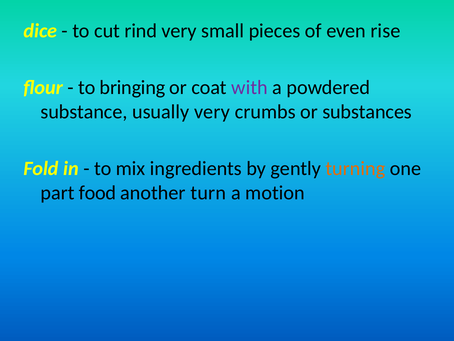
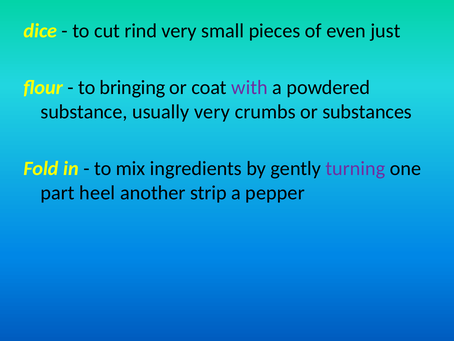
rise: rise -> just
turning colour: orange -> purple
food: food -> heel
turn: turn -> strip
motion: motion -> pepper
